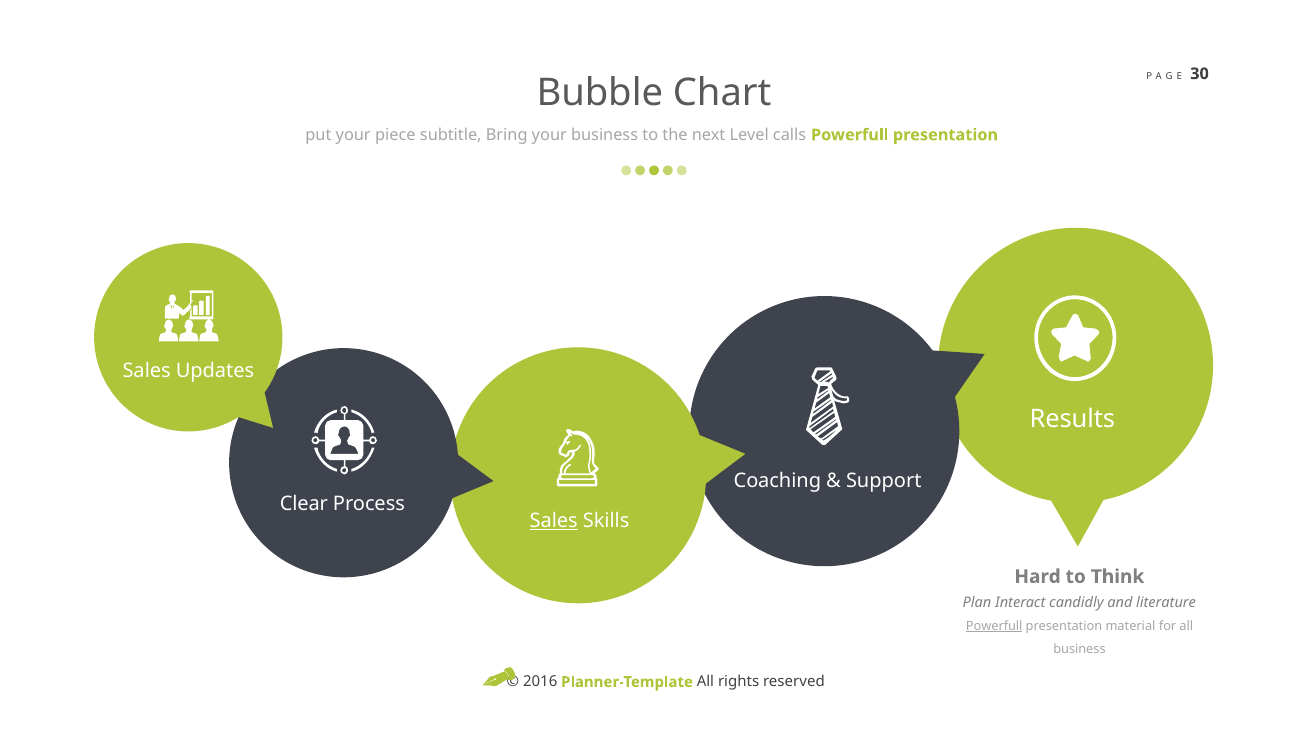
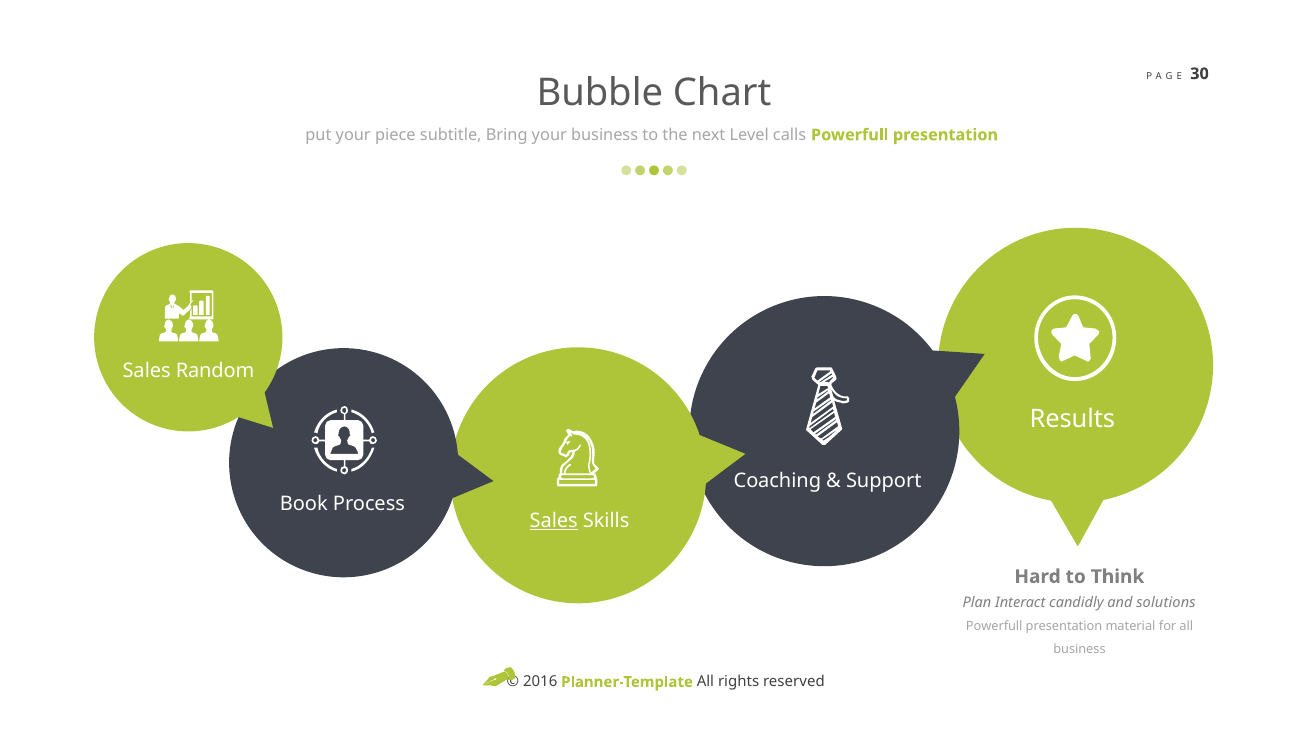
Updates: Updates -> Random
Clear: Clear -> Book
literature: literature -> solutions
Powerfull at (994, 626) underline: present -> none
